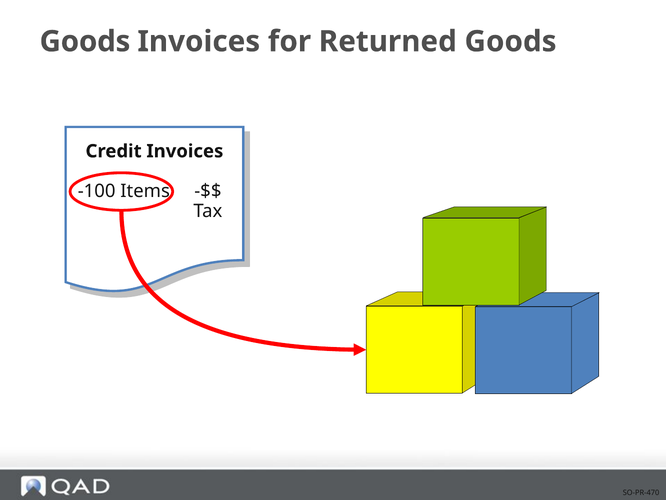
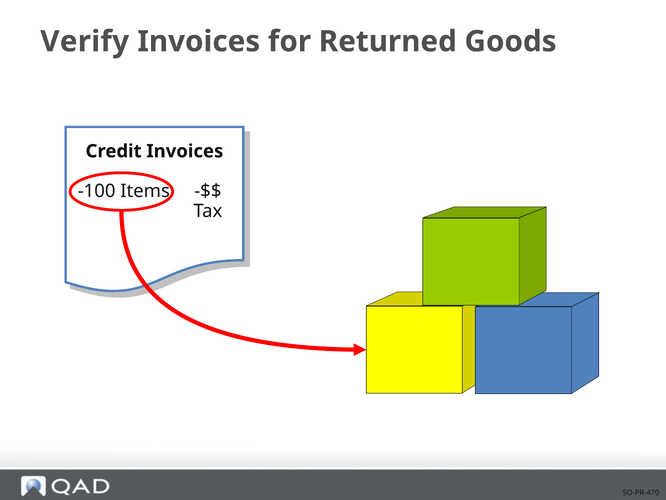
Goods at (85, 41): Goods -> Verify
